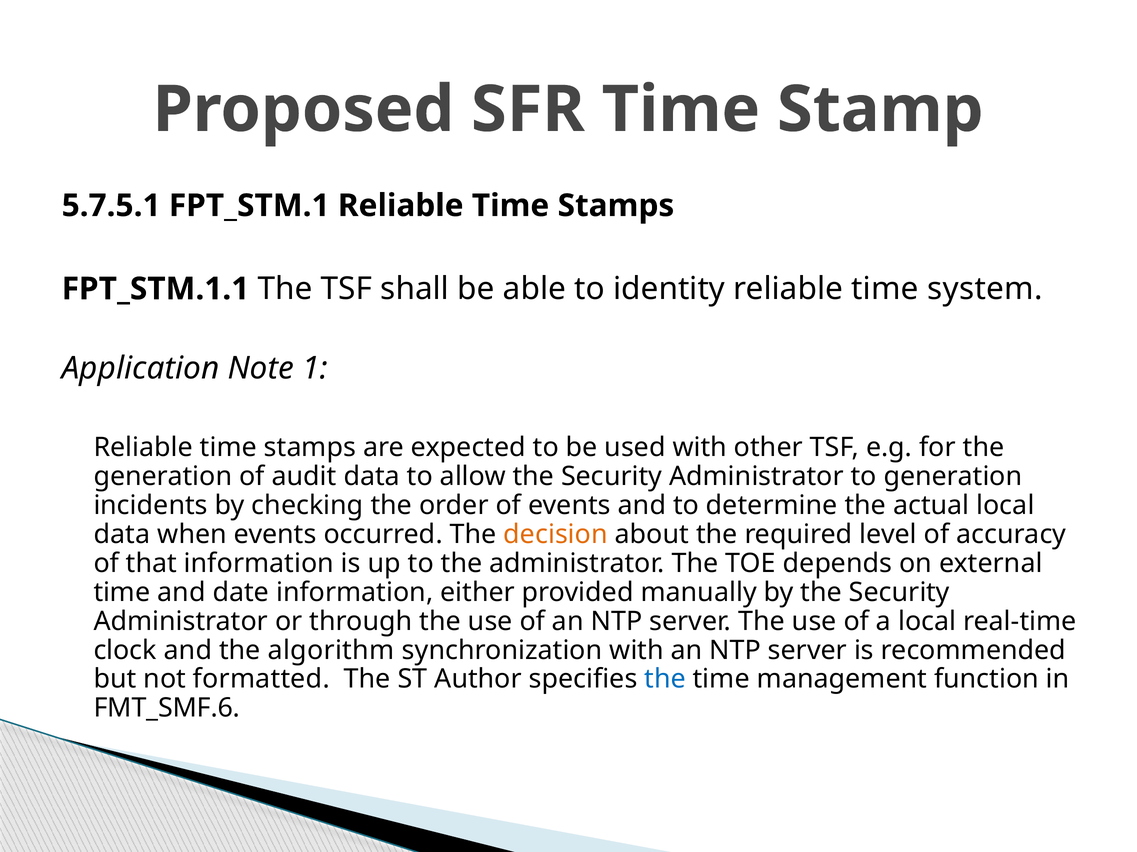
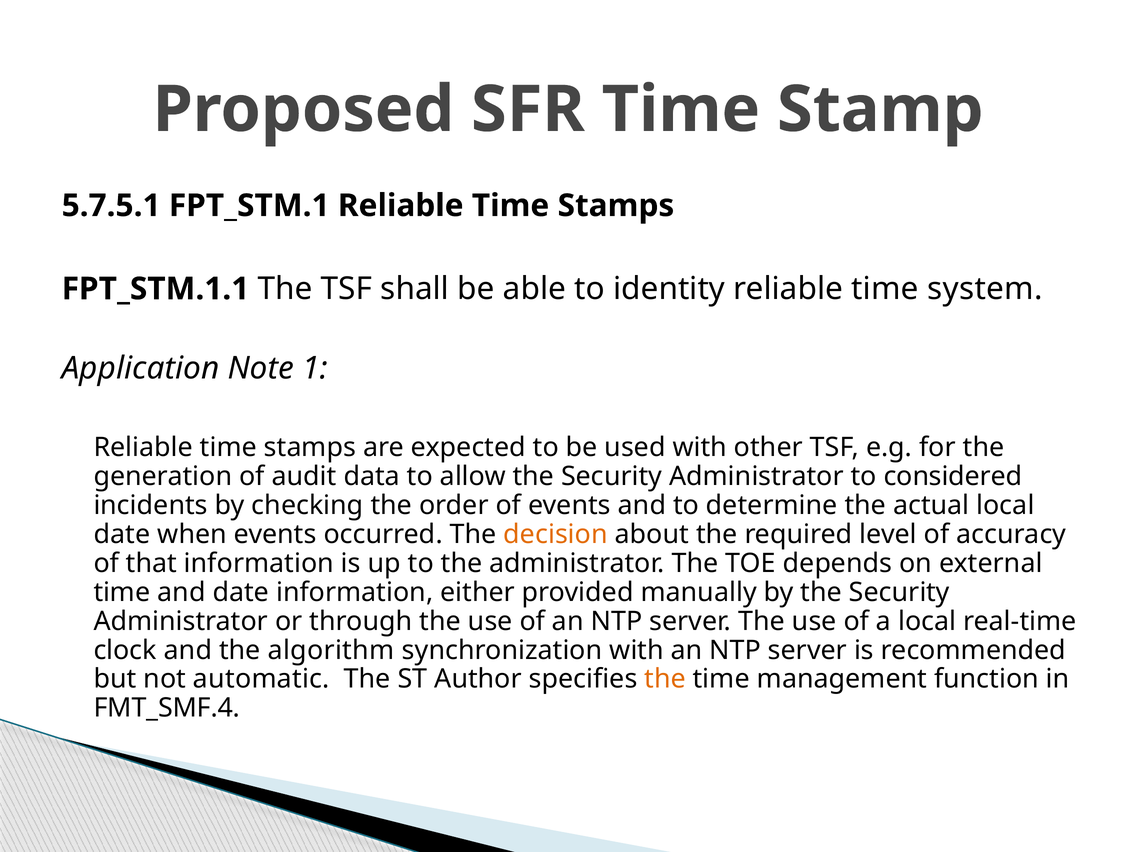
to generation: generation -> considered
data at (122, 535): data -> date
formatted: formatted -> automatic
the at (665, 680) colour: blue -> orange
FMT_SMF.6: FMT_SMF.6 -> FMT_SMF.4
